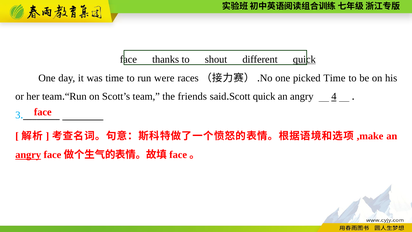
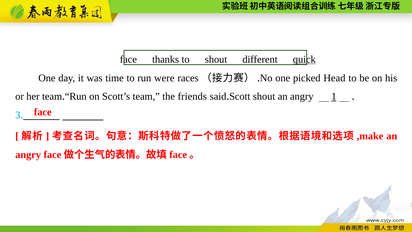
picked Time: Time -> Head
quick at (264, 96): quick -> shout
4: 4 -> 1
angry at (28, 155) underline: present -> none
